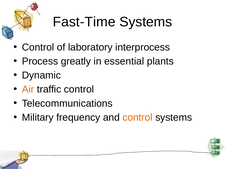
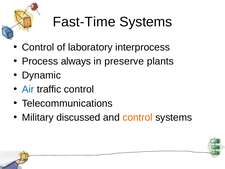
greatly: greatly -> always
essential: essential -> preserve
Air colour: orange -> blue
frequency: frequency -> discussed
